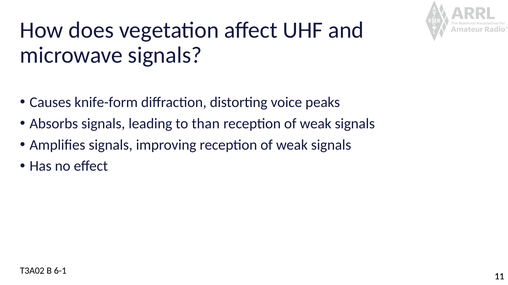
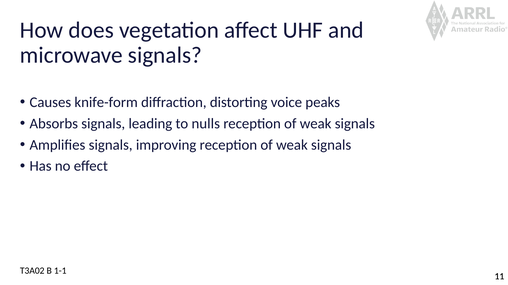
than: than -> nulls
6-1: 6-1 -> 1-1
